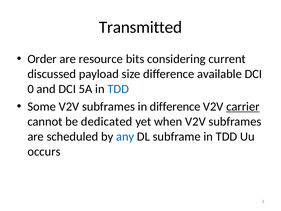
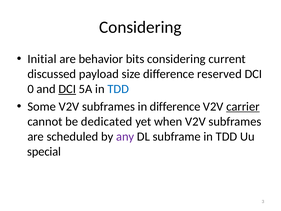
Transmitted at (141, 27): Transmitted -> Considering
Order: Order -> Initial
resource: resource -> behavior
available: available -> reserved
DCI at (67, 89) underline: none -> present
any colour: blue -> purple
occurs: occurs -> special
